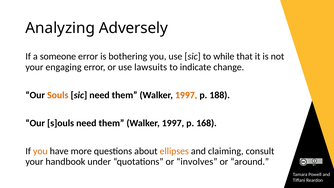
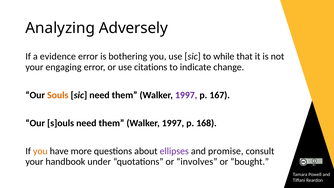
someone: someone -> evidence
lawsuits: lawsuits -> citations
1997 at (186, 95) colour: orange -> purple
188: 188 -> 167
ellipses colour: orange -> purple
claiming: claiming -> promise
around: around -> bought
